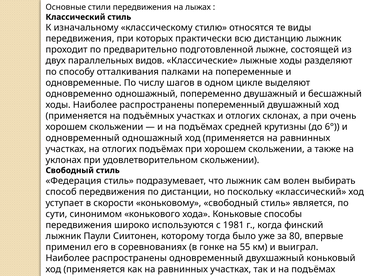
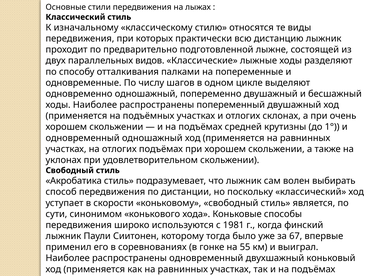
6°: 6° -> 1°
Федерация: Федерация -> Акробатика
80: 80 -> 67
